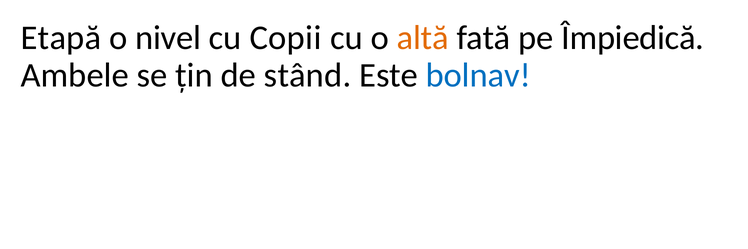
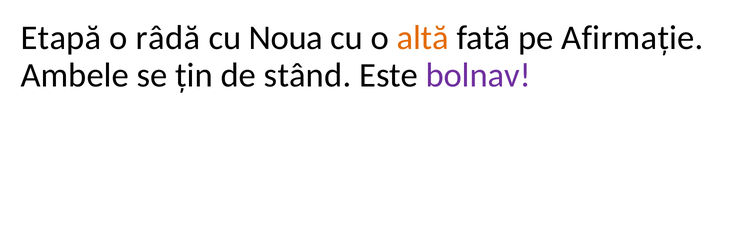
nivel: nivel -> râdă
Copii: Copii -> Noua
Împiedică: Împiedică -> Afirmație
bolnav colour: blue -> purple
